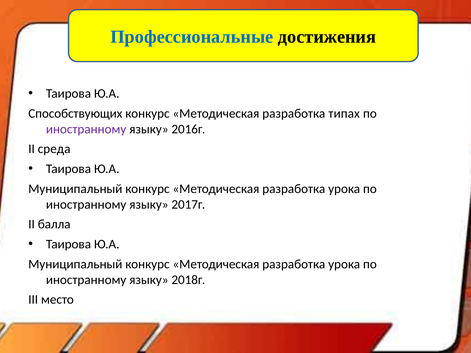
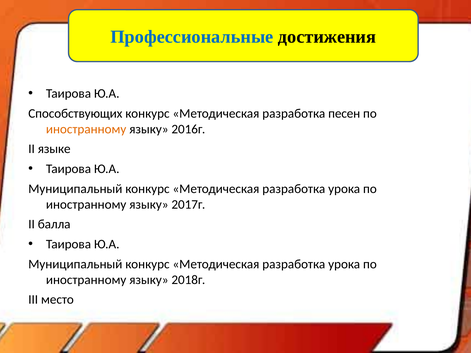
типах: типах -> песен
иностранному at (86, 129) colour: purple -> orange
среда: среда -> языке
